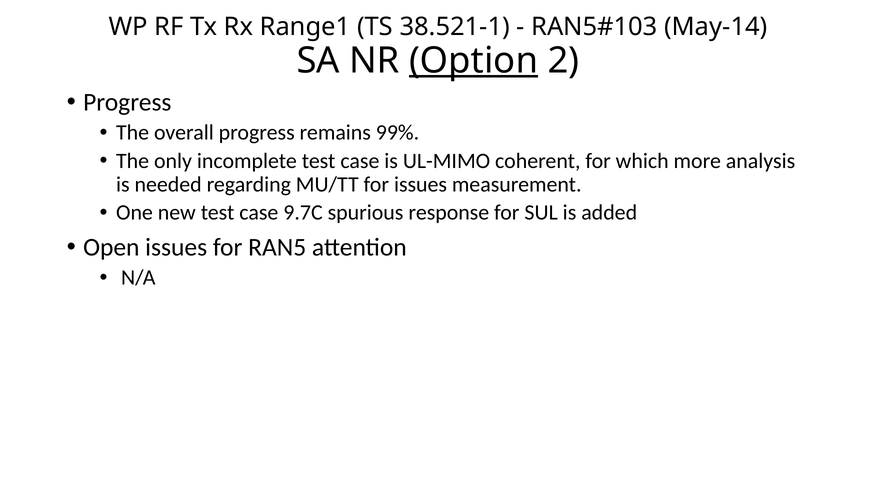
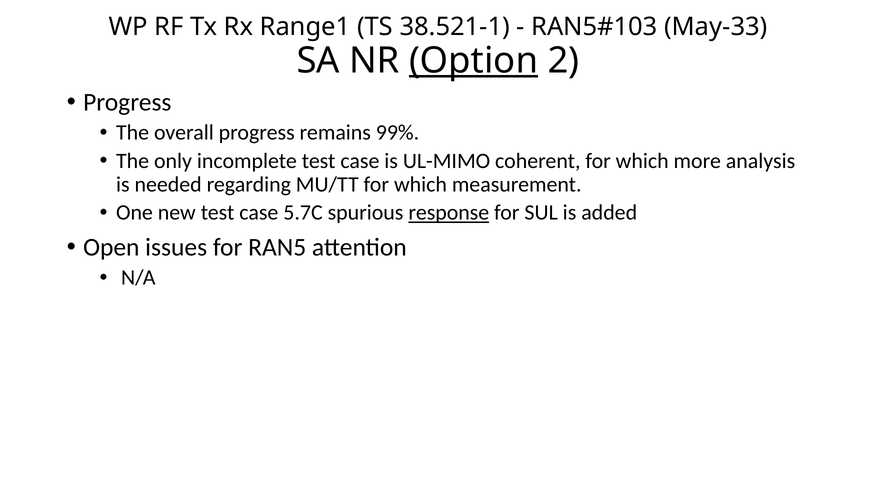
May-14: May-14 -> May-33
MU/TT for issues: issues -> which
9.7C: 9.7C -> 5.7C
response underline: none -> present
